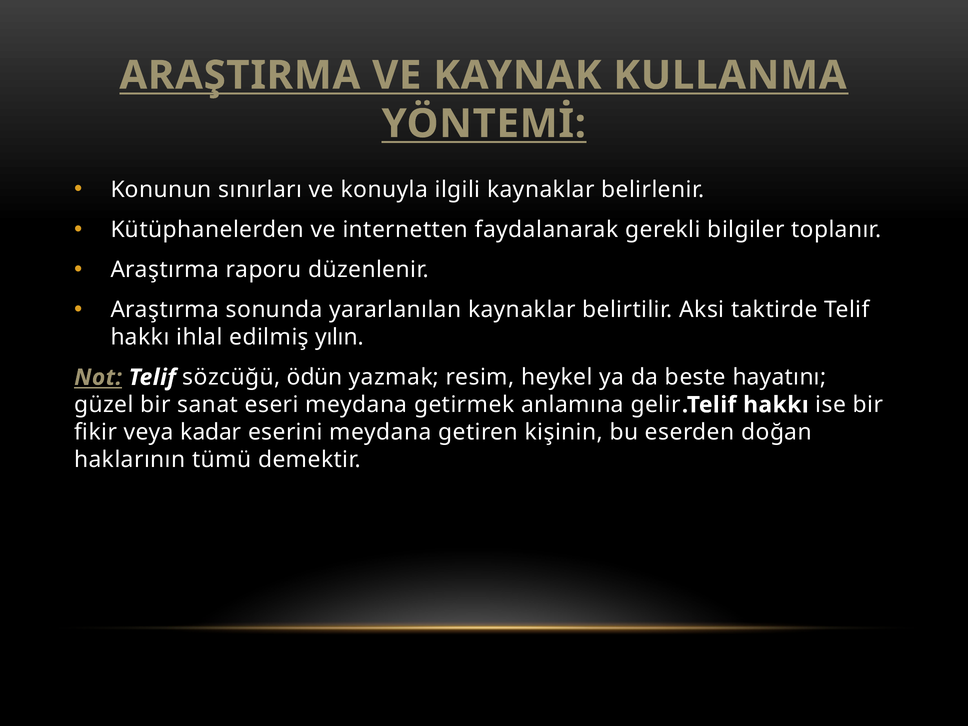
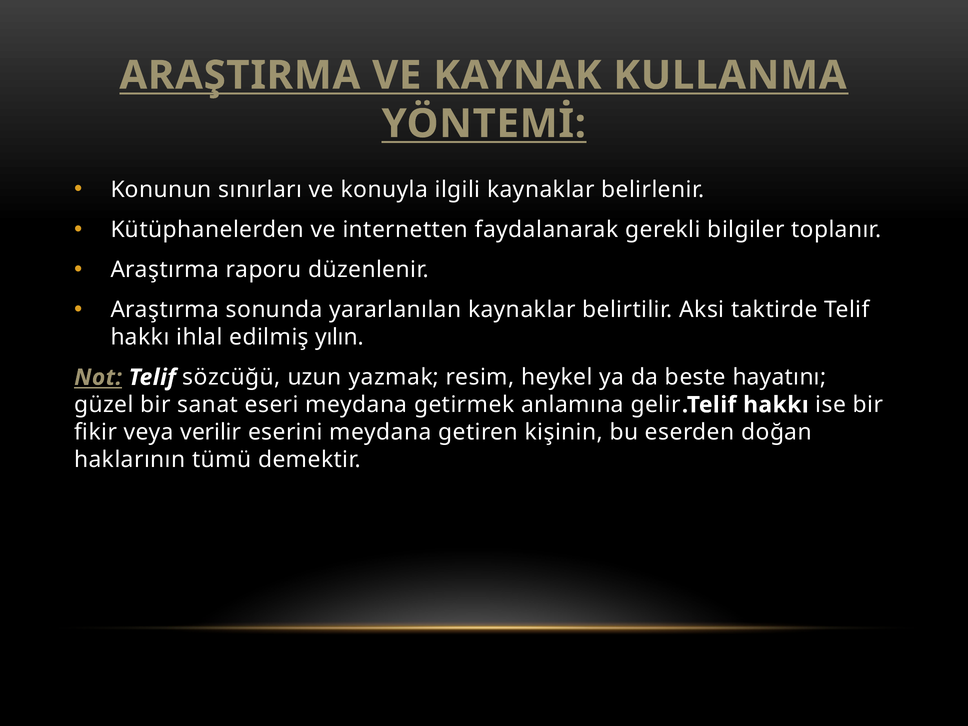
ödün: ödün -> uzun
kadar: kadar -> verilir
